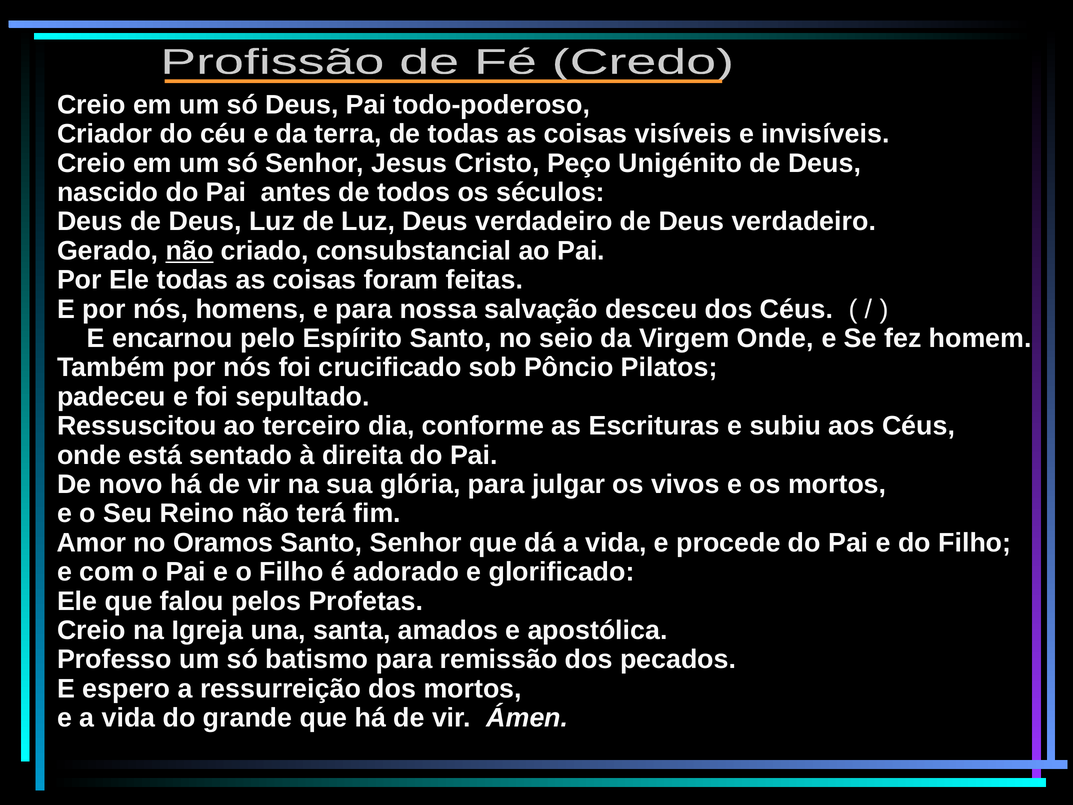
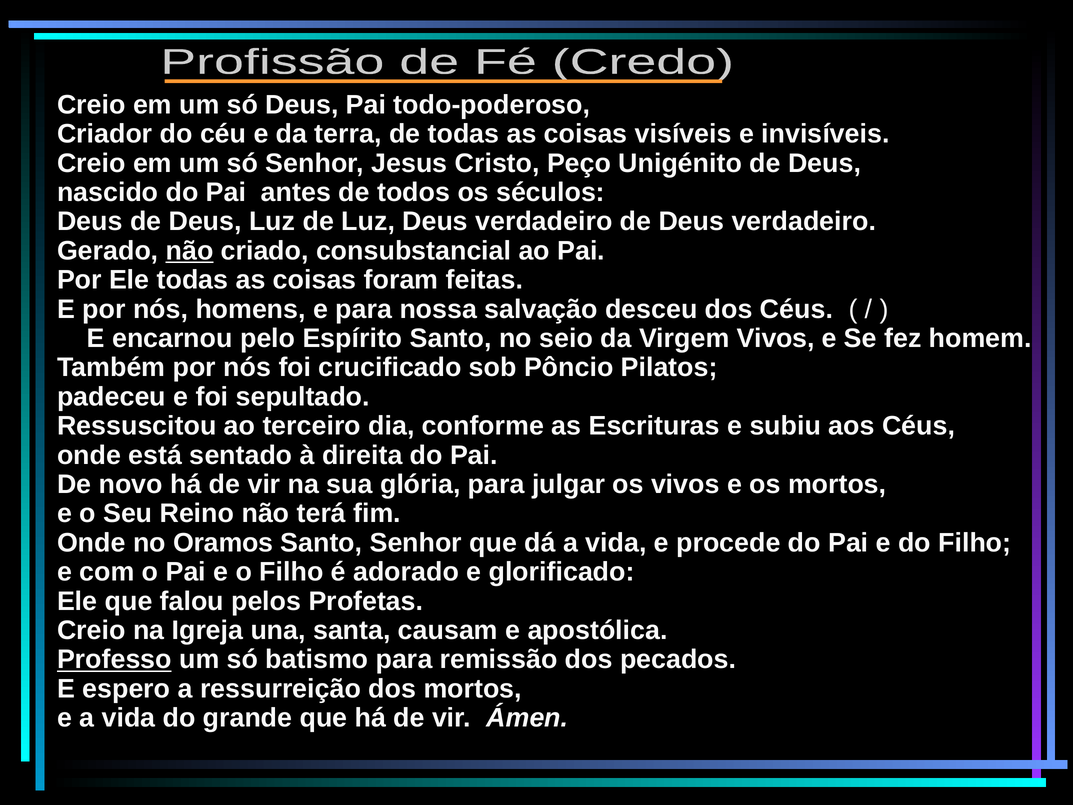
Virgem Onde: Onde -> Vivos
Amor at (91, 543): Amor -> Onde
amados: amados -> causam
Professo underline: none -> present
